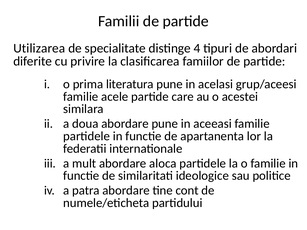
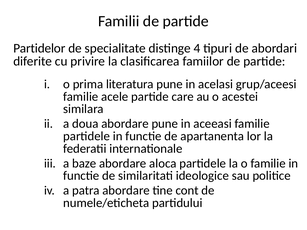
Utilizarea: Utilizarea -> Partidelor
mult: mult -> baze
